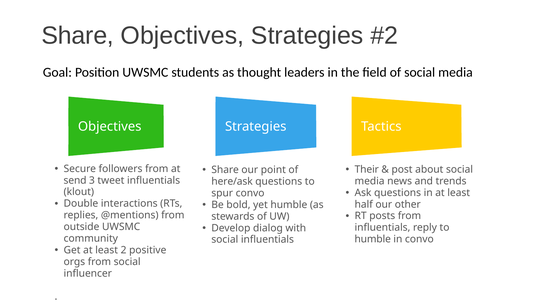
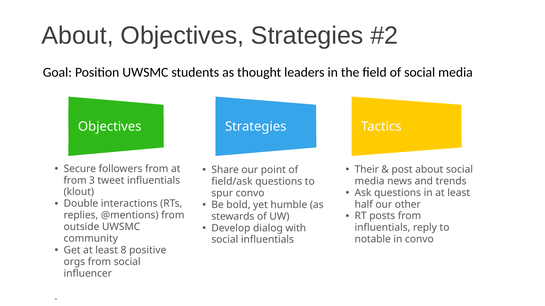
Share at (78, 36): Share -> About
send at (75, 181): send -> from
here/ask: here/ask -> field/ask
humble at (373, 240): humble -> notable
least 2: 2 -> 8
